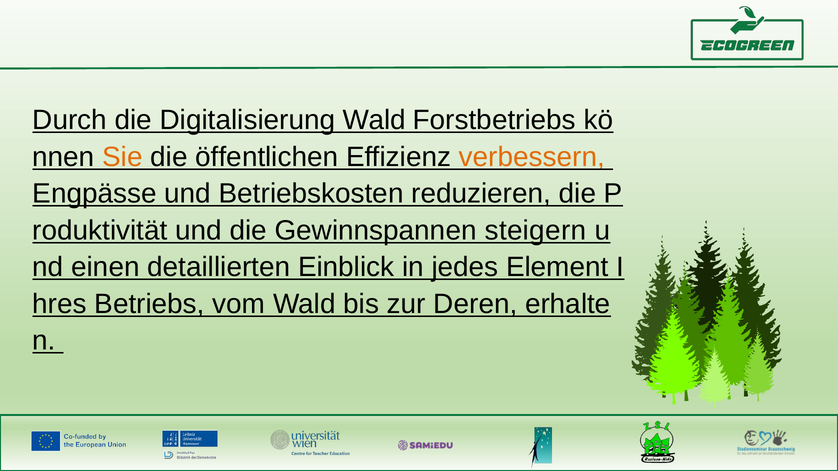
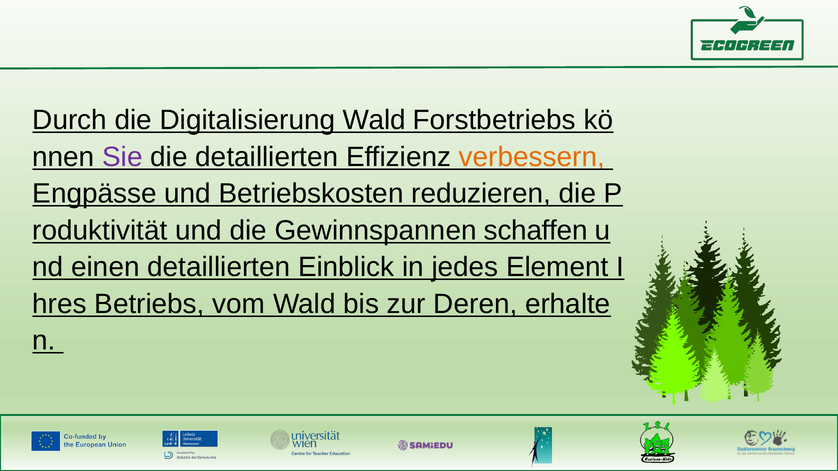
Sie colour: orange -> purple
die öffentlichen: öffentlichen -> detaillierten
steigern: steigern -> schaffen
